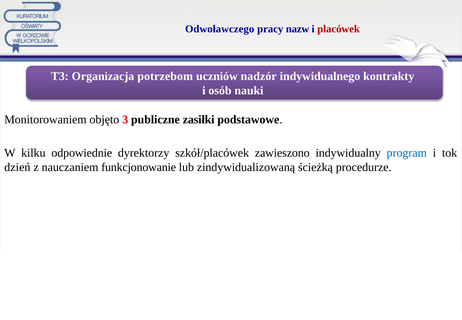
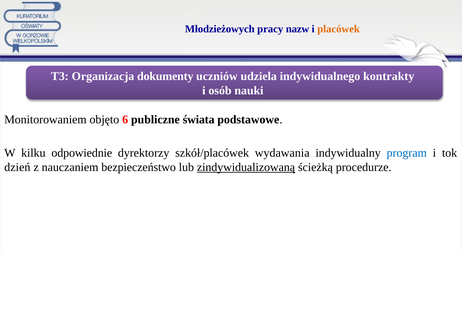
Odwoławczego: Odwoławczego -> Młodzieżowych
placówek colour: red -> orange
potrzebom: potrzebom -> dokumenty
nadzór: nadzór -> udziela
3: 3 -> 6
zasiłki: zasiłki -> świata
zawieszono: zawieszono -> wydawania
funkcjonowanie: funkcjonowanie -> bezpieczeństwo
zindywidualizowaną underline: none -> present
